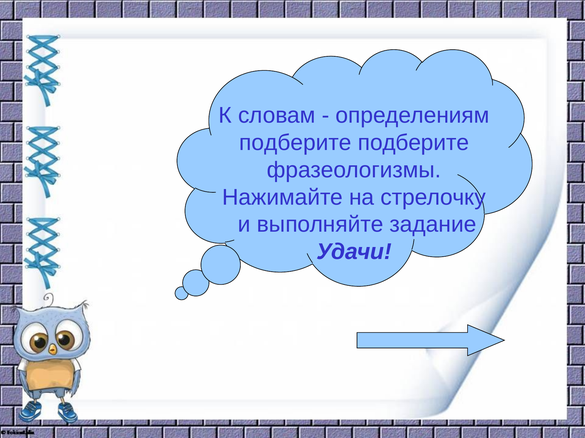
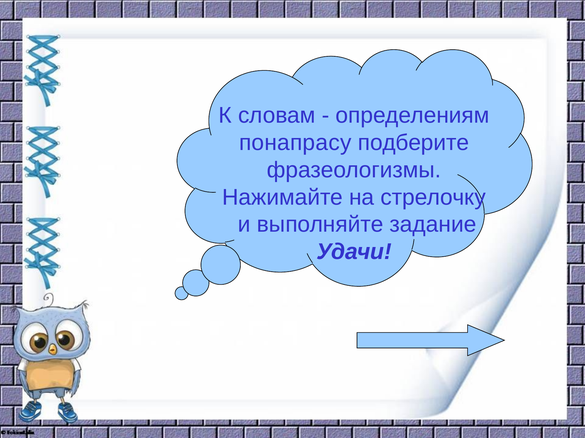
подберите at (295, 143): подберите -> понапрасу
